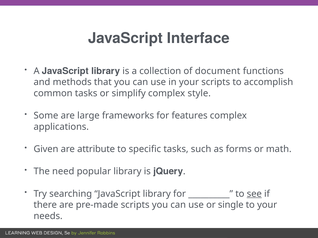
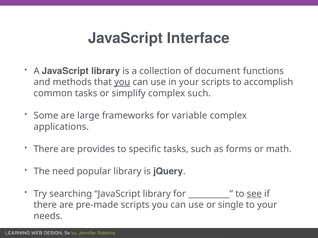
you at (122, 82) underline: none -> present
complex style: style -> such
features: features -> variable
Given at (46, 149): Given -> There
attribute: attribute -> provides
